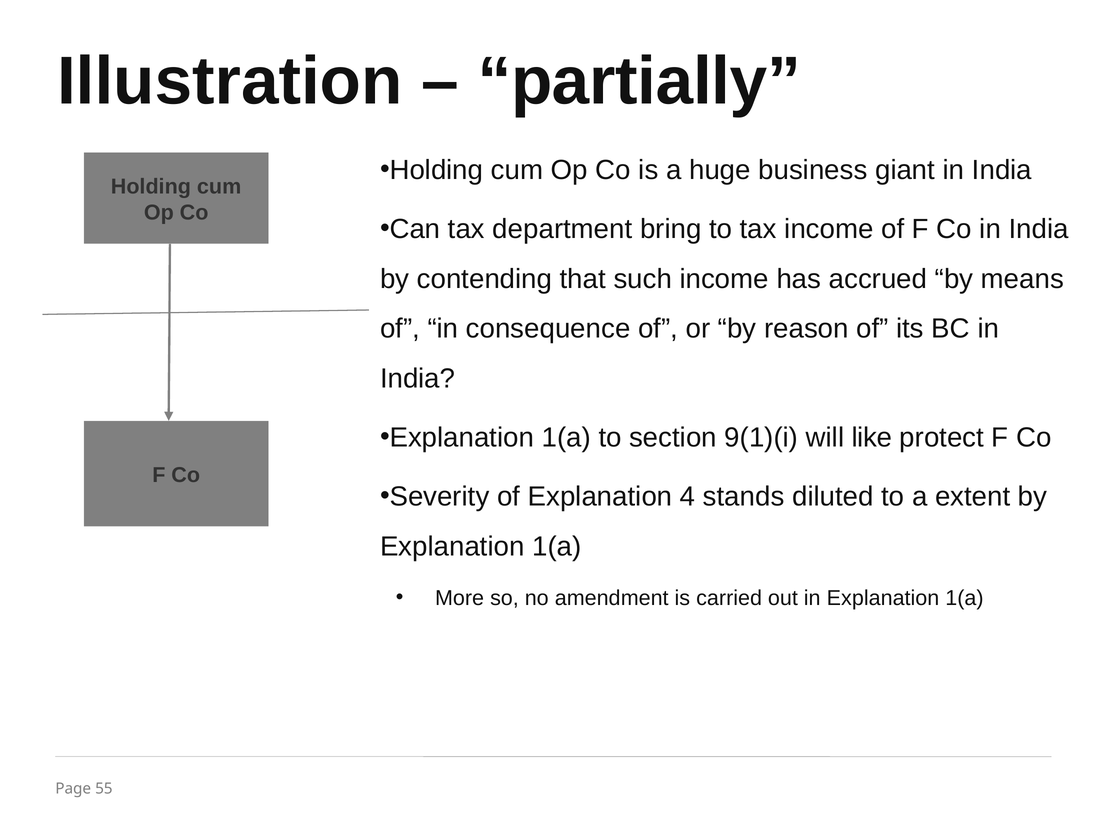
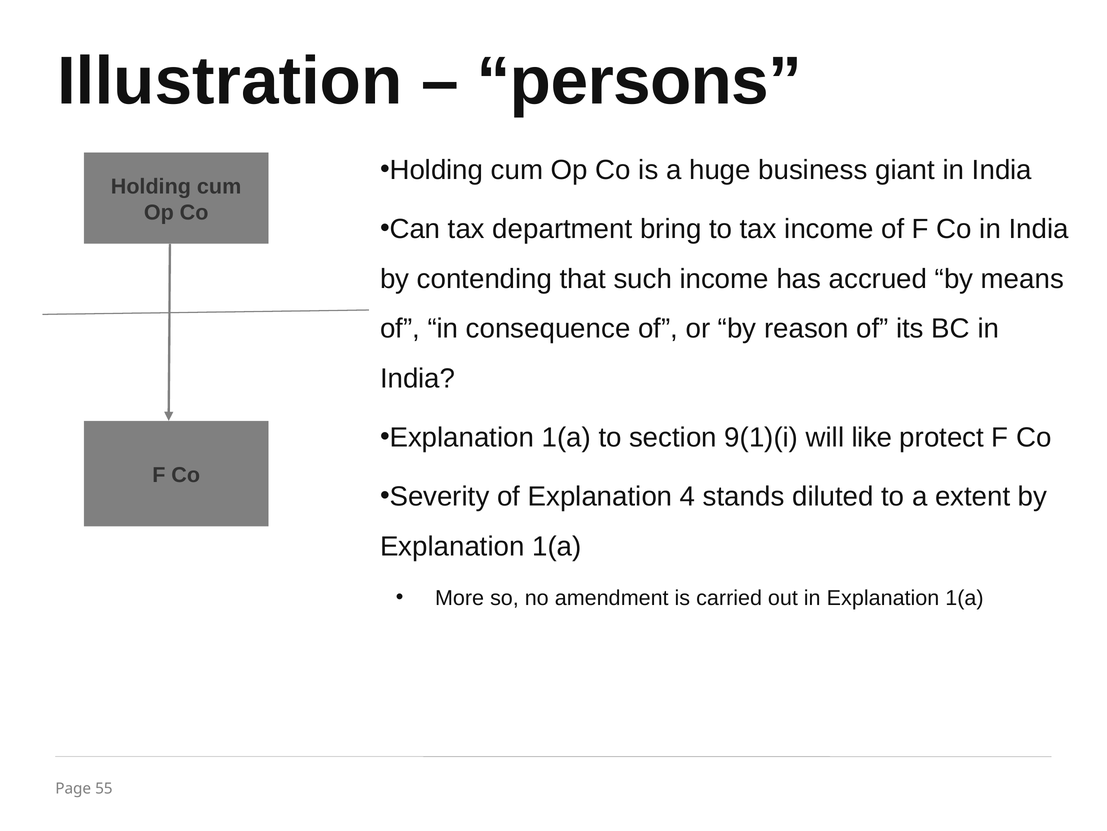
partially: partially -> persons
